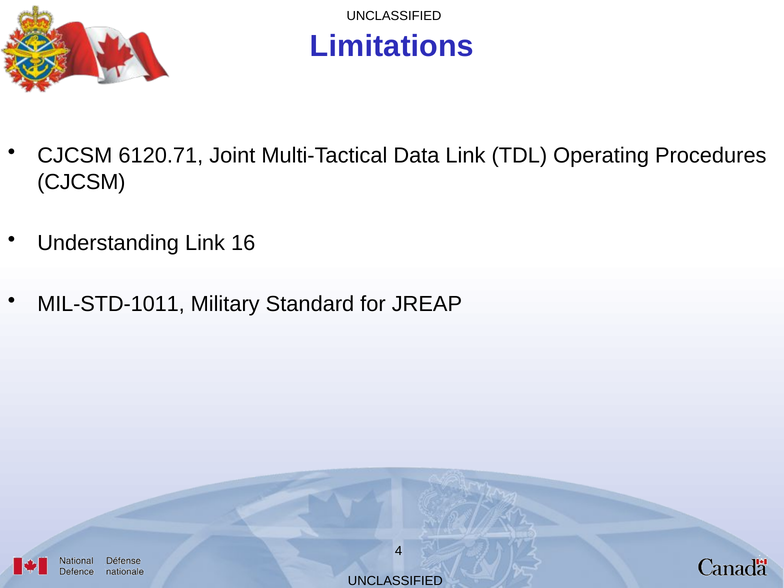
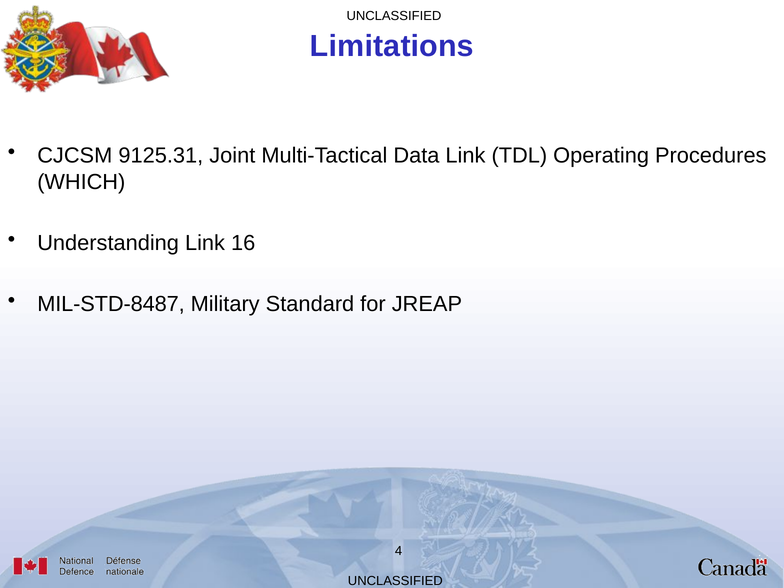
6120.71: 6120.71 -> 9125.31
CJCSM at (81, 182): CJCSM -> WHICH
MIL-STD-1011: MIL-STD-1011 -> MIL-STD-8487
